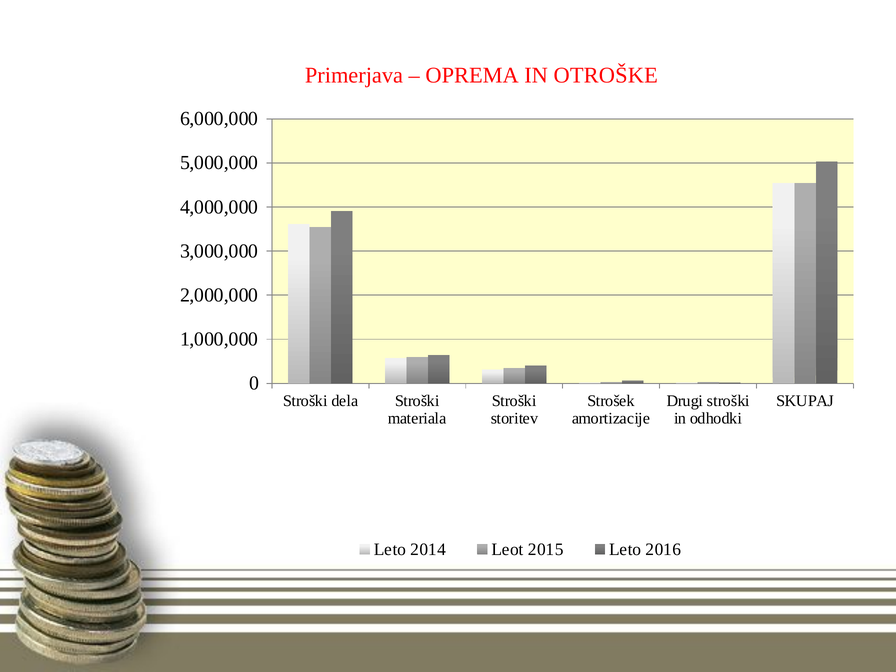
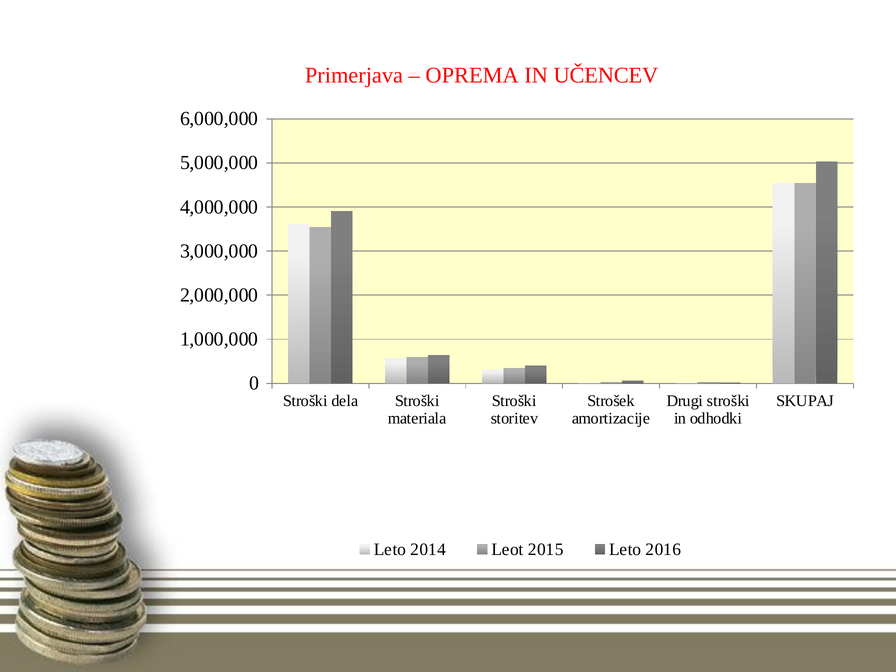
OTROŠKE: OTROŠKE -> UČENCEV
